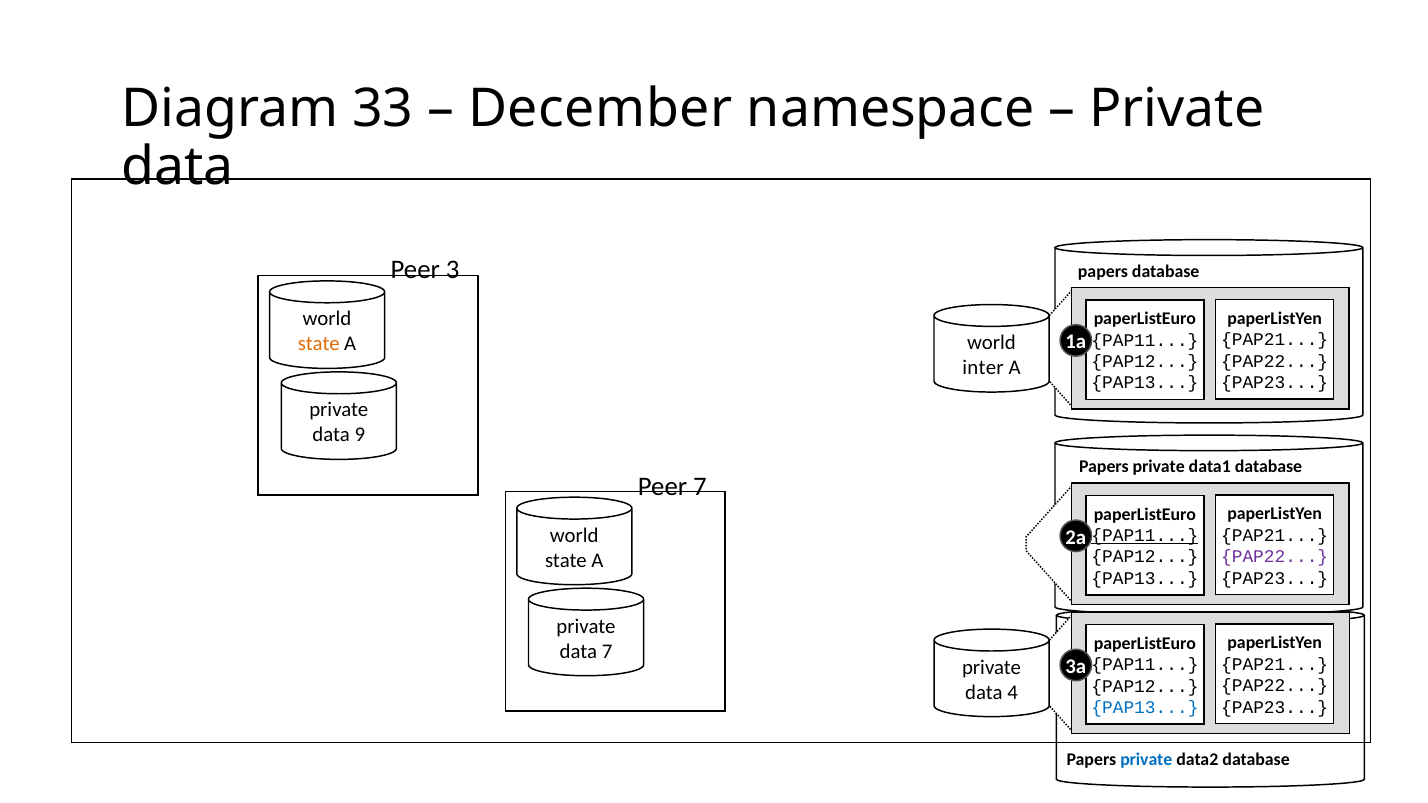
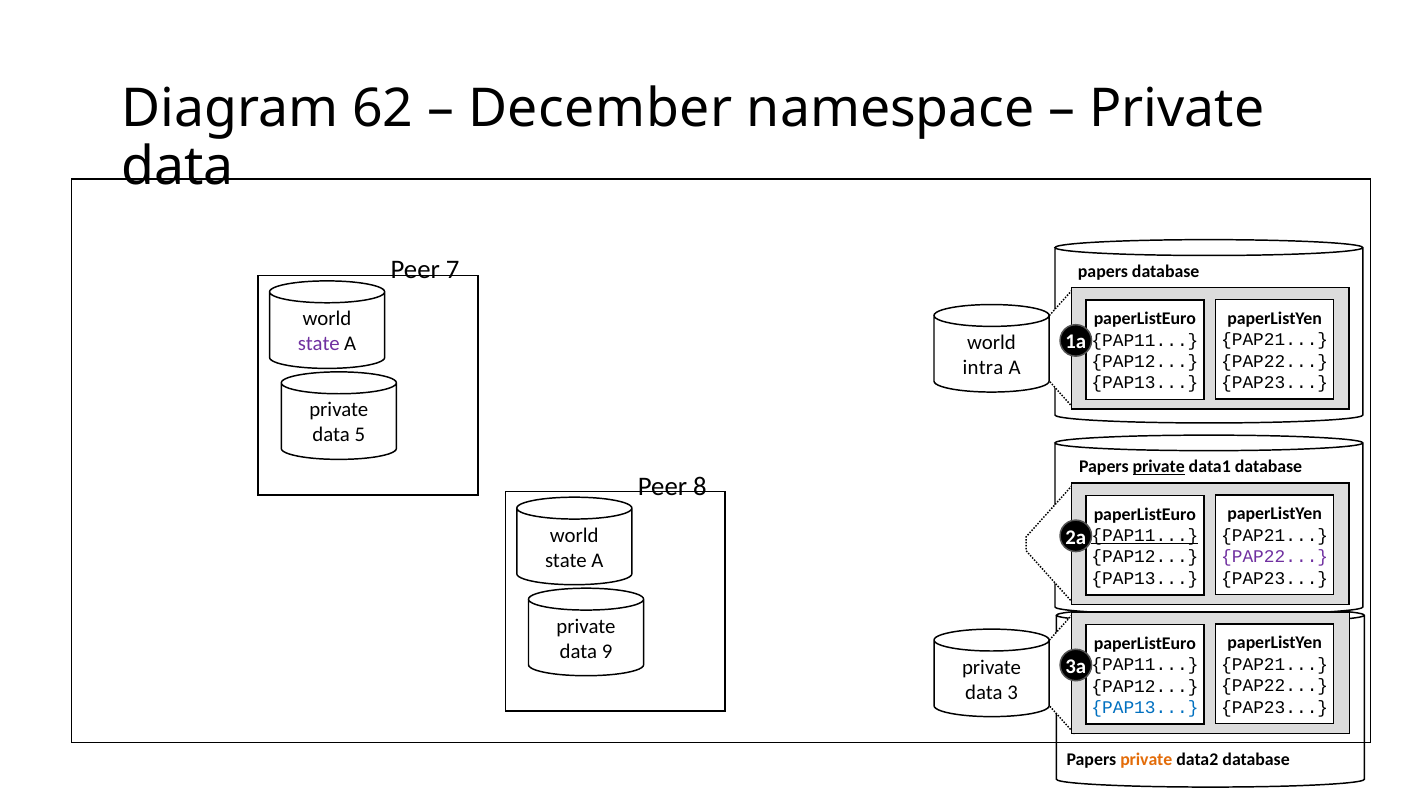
33: 33 -> 62
3: 3 -> 7
state at (319, 344) colour: orange -> purple
inter: inter -> intra
9: 9 -> 5
private at (1159, 467) underline: none -> present
Peer 7: 7 -> 8
data 7: 7 -> 9
4: 4 -> 3
private at (1146, 760) colour: blue -> orange
